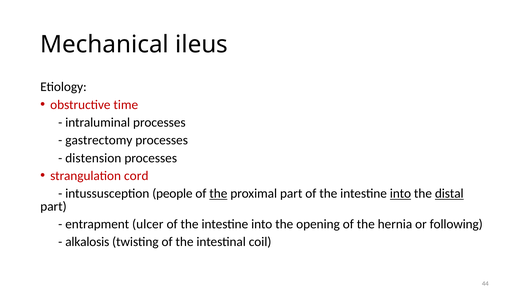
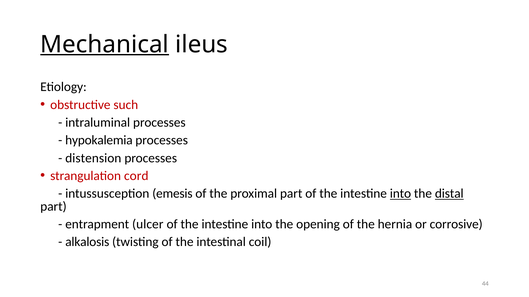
Mechanical underline: none -> present
time: time -> such
gastrectomy: gastrectomy -> hypokalemia
people: people -> emesis
the at (218, 194) underline: present -> none
following: following -> corrosive
